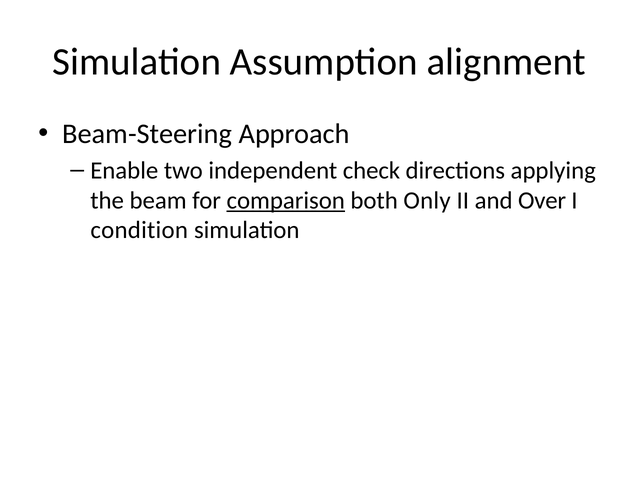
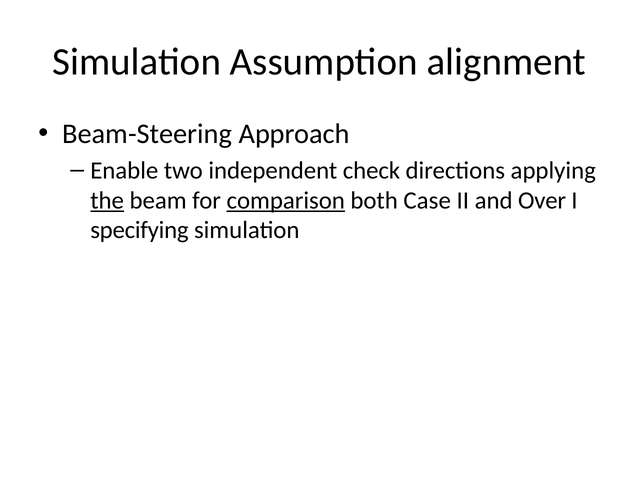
the underline: none -> present
Only: Only -> Case
condition: condition -> specifying
